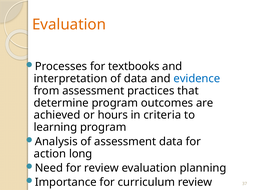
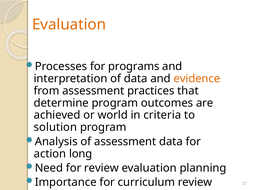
textbooks: textbooks -> programs
evidence colour: blue -> orange
hours: hours -> world
learning: learning -> solution
